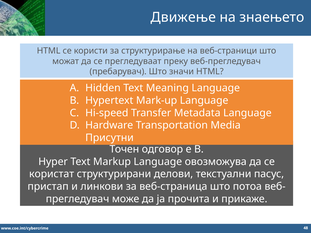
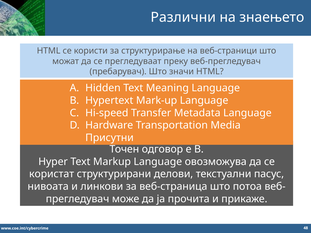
Движење: Движење -> Различни
пристап: пристап -> нивоата
